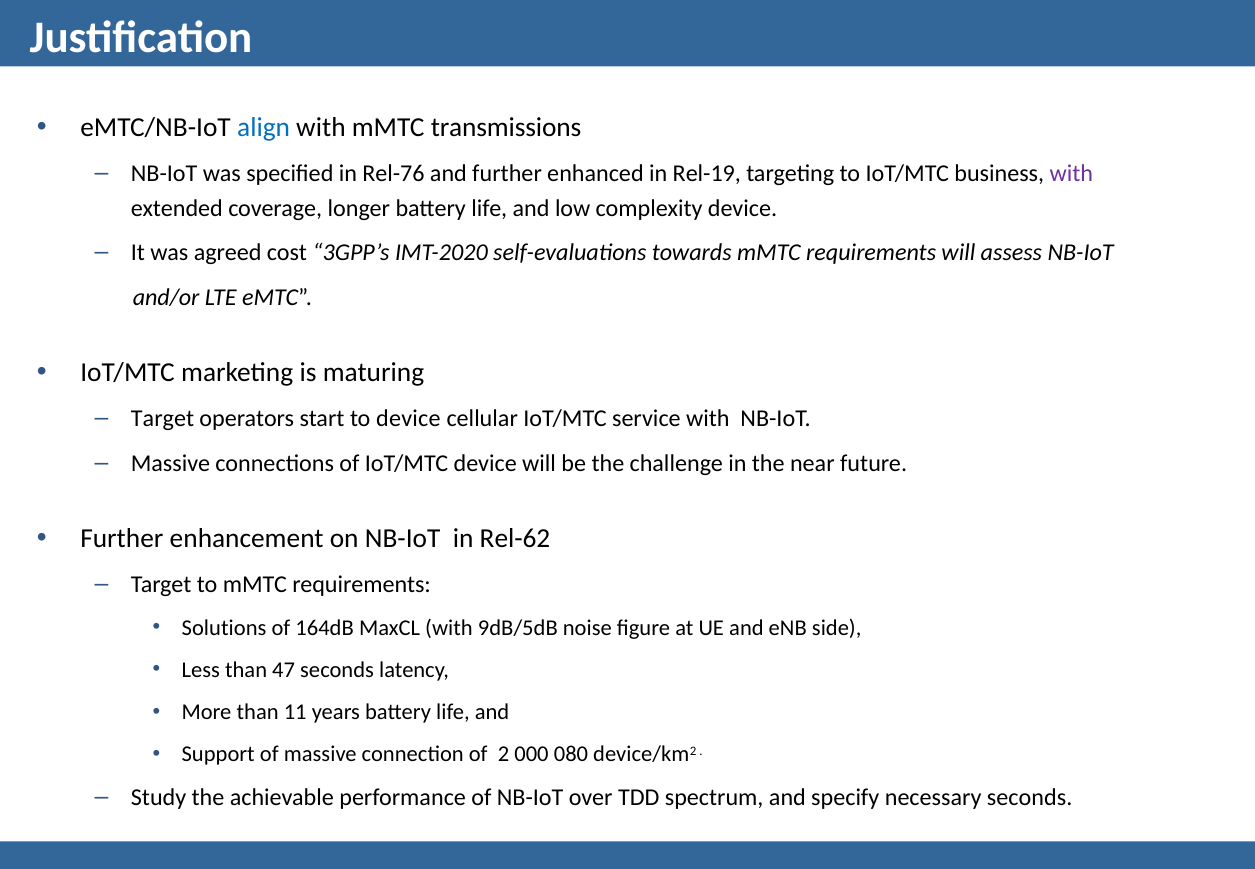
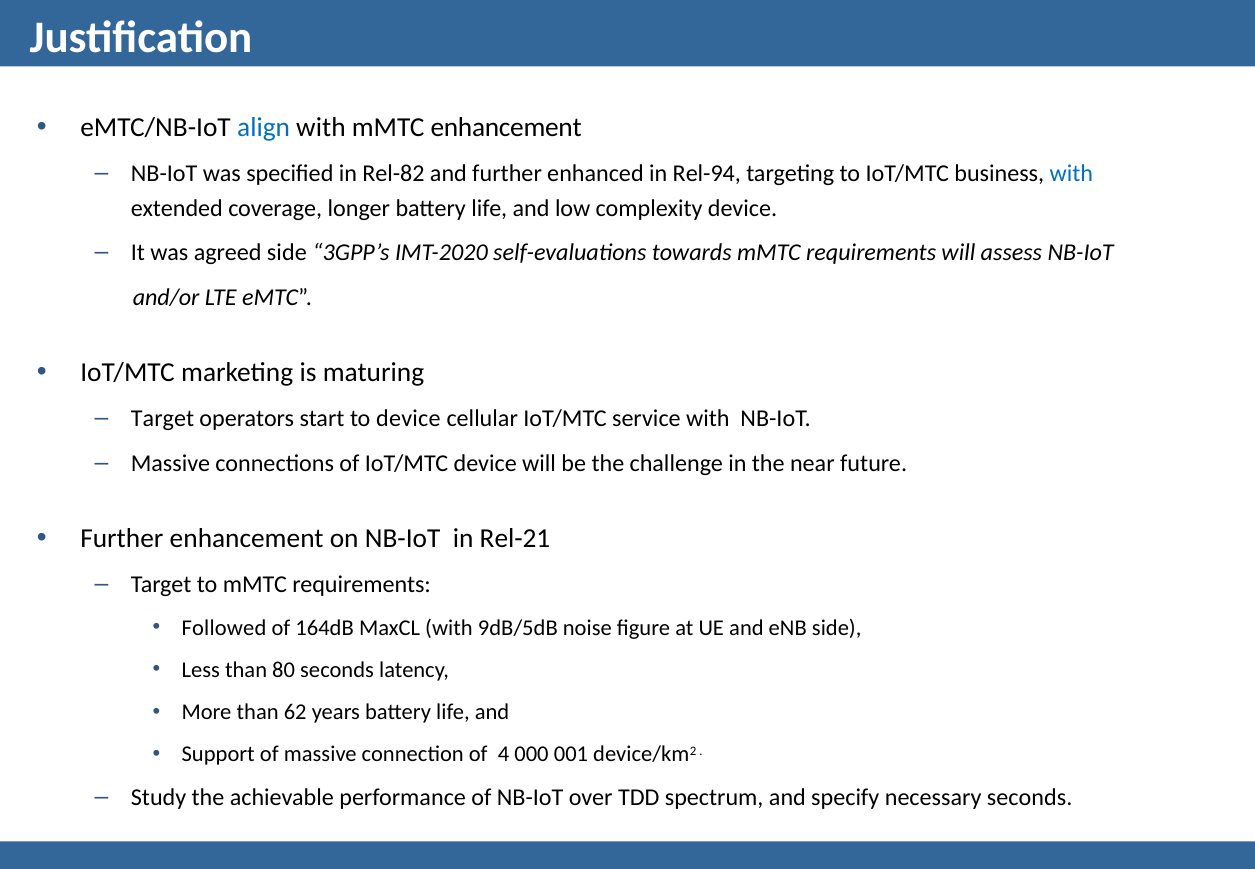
mMTC transmissions: transmissions -> enhancement
Rel-76: Rel-76 -> Rel-82
Rel-19: Rel-19 -> Rel-94
with at (1071, 174) colour: purple -> blue
agreed cost: cost -> side
Rel-62: Rel-62 -> Rel-21
Solutions: Solutions -> Followed
47: 47 -> 80
11: 11 -> 62
2: 2 -> 4
080: 080 -> 001
